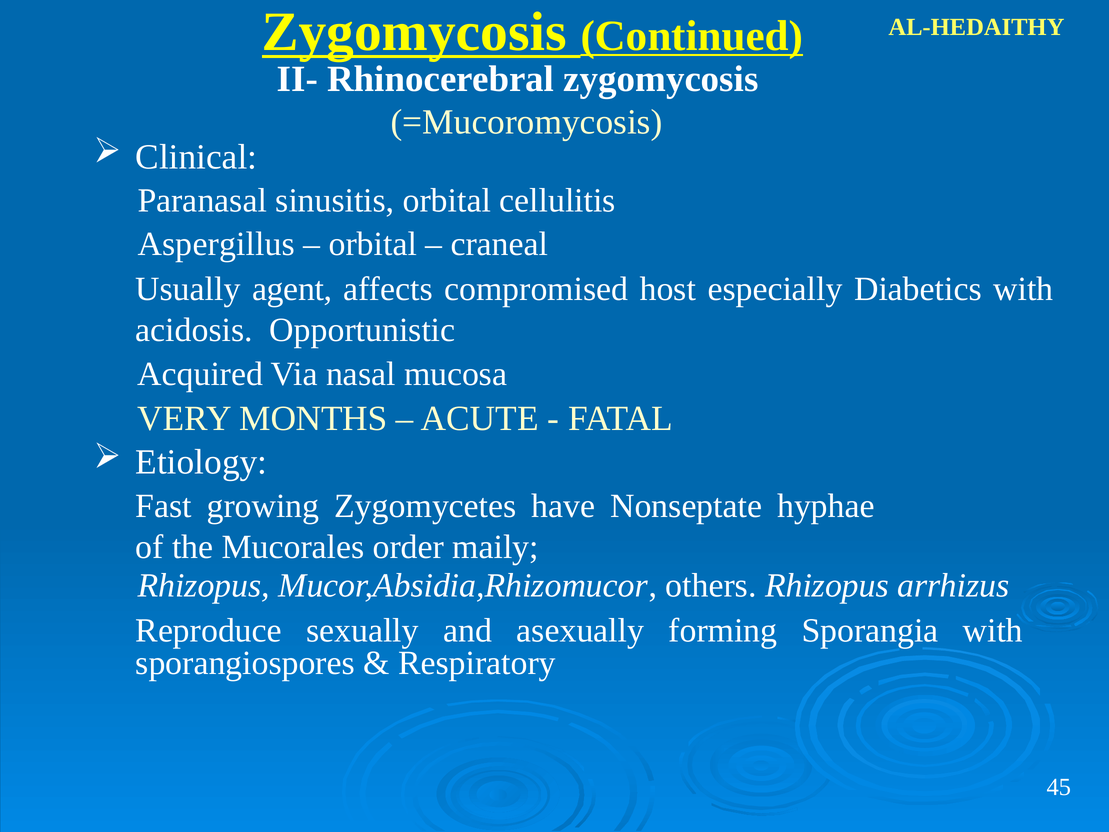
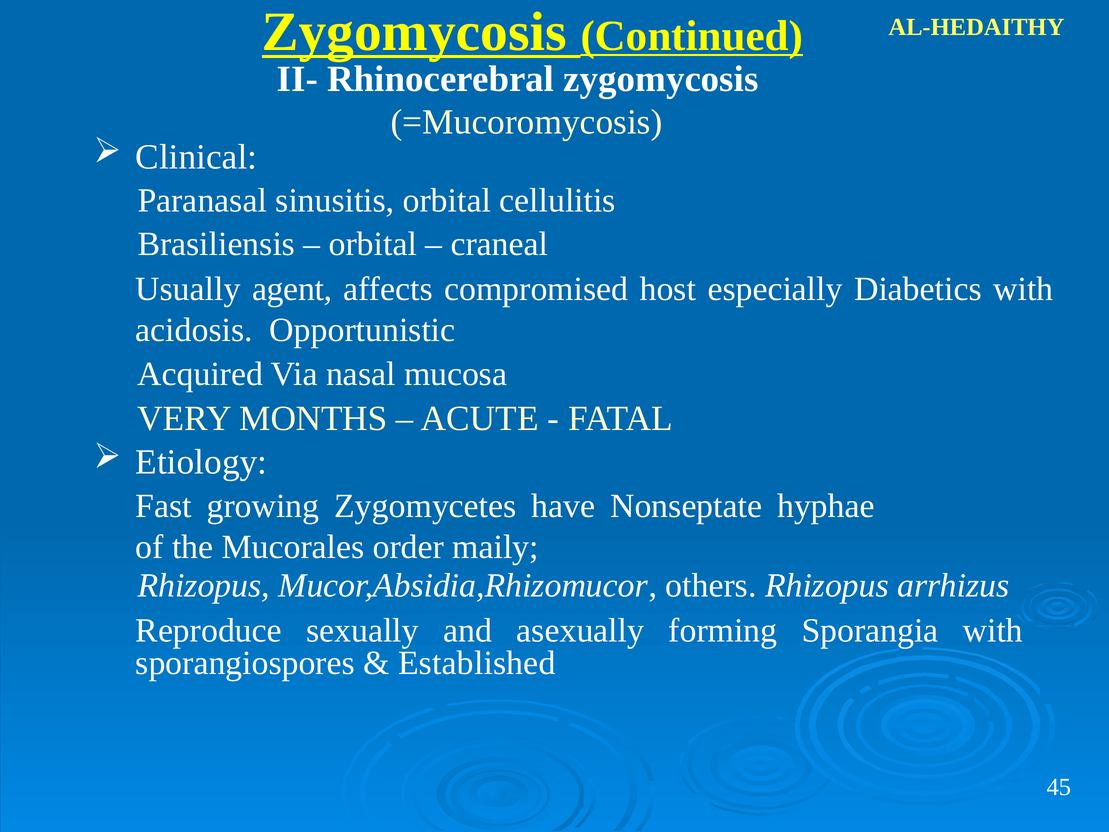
Aspergillus: Aspergillus -> Brasiliensis
Respiratory: Respiratory -> Established
